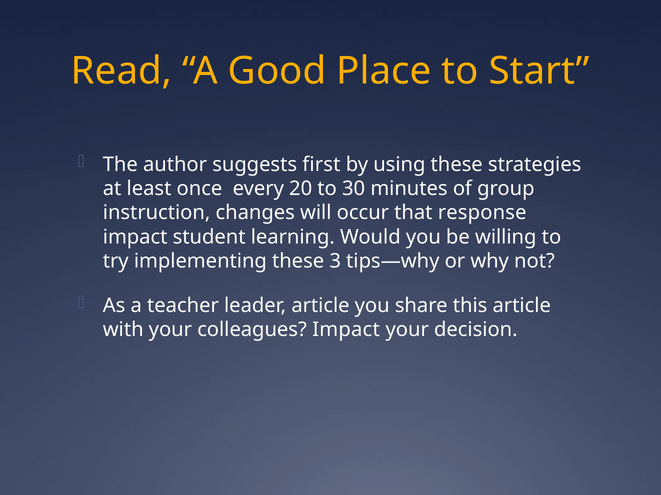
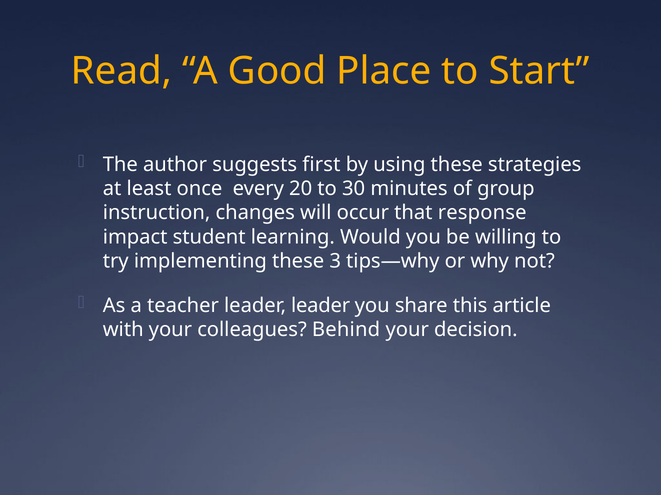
leader article: article -> leader
colleagues Impact: Impact -> Behind
